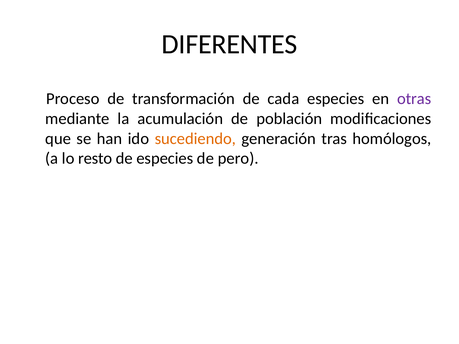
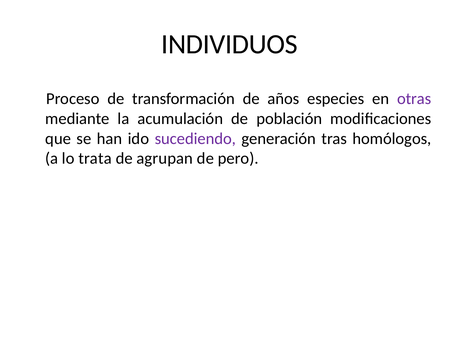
DIFERENTES: DIFERENTES -> INDIVIDUOS
cada: cada -> años
sucediendo colour: orange -> purple
resto: resto -> trata
de especies: especies -> agrupan
